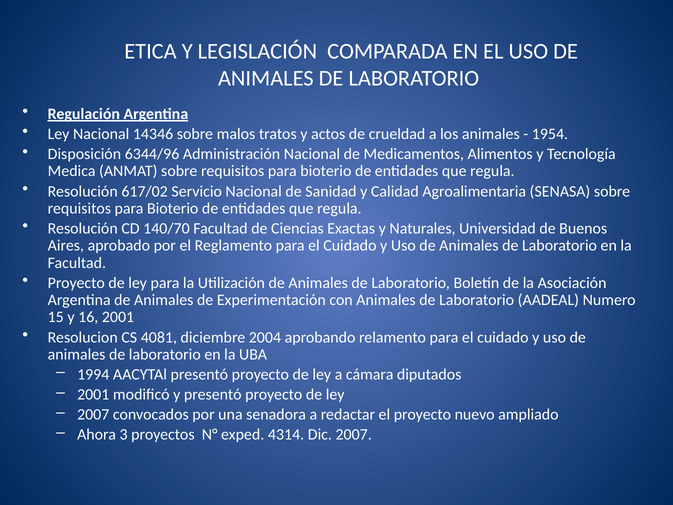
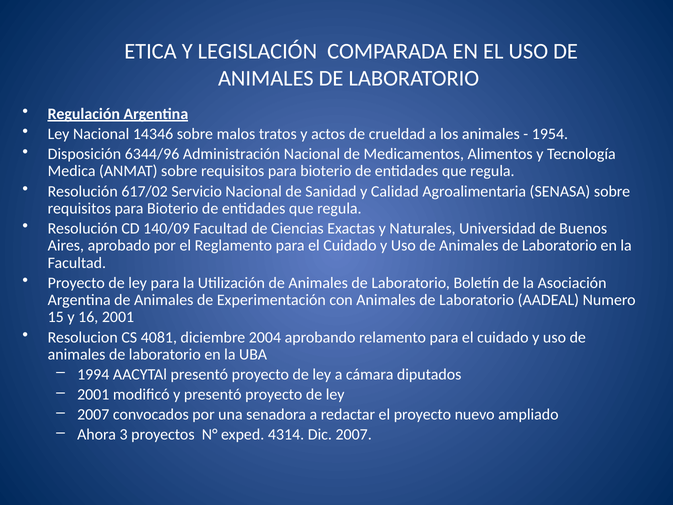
140/70: 140/70 -> 140/09
